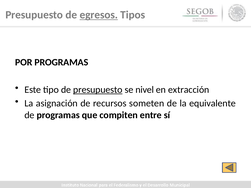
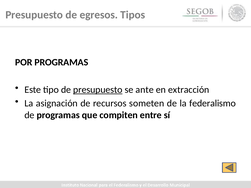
egresos underline: present -> none
nivel: nivel -> ante
equivalente: equivalente -> federalismo
